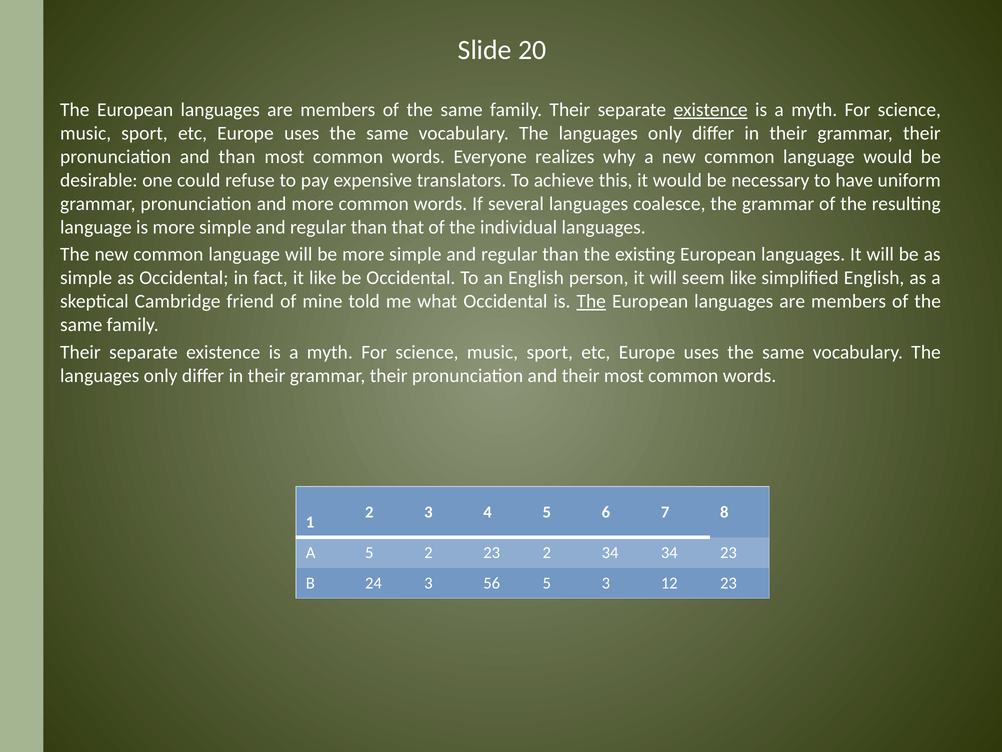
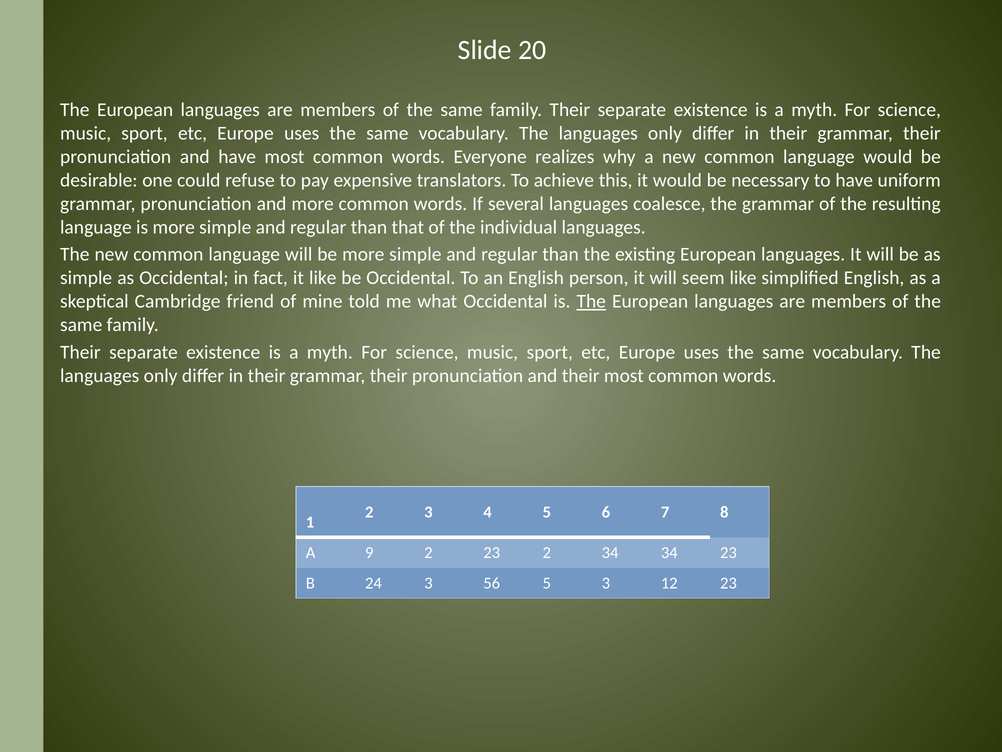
existence at (711, 110) underline: present -> none
and than: than -> have
A 5: 5 -> 9
